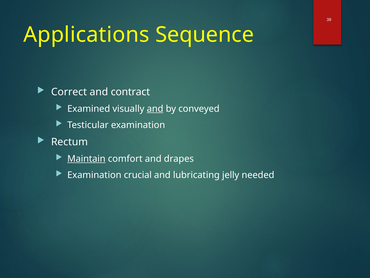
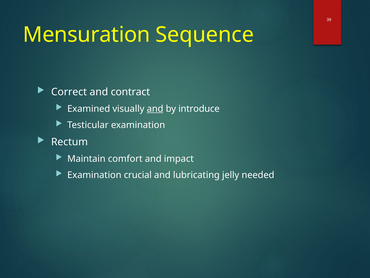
Applications: Applications -> Mensuration
conveyed: conveyed -> introduce
Maintain underline: present -> none
drapes: drapes -> impact
